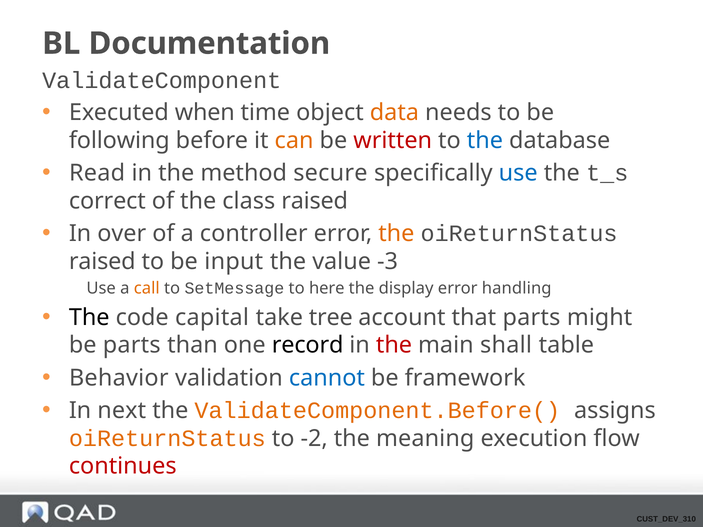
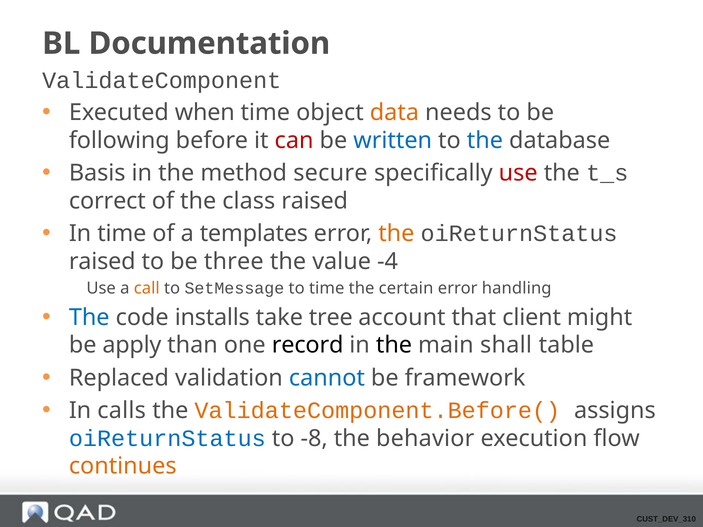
can colour: orange -> red
written colour: red -> blue
Read: Read -> Basis
use at (518, 173) colour: blue -> red
In over: over -> time
controller: controller -> templates
input: input -> three
-3: -3 -> -4
to here: here -> time
display: display -> certain
The at (89, 318) colour: black -> blue
capital: capital -> installs
that parts: parts -> client
be parts: parts -> apply
the at (394, 345) colour: red -> black
Behavior: Behavior -> Replaced
next: next -> calls
oiReturnStatus at (167, 439) colour: orange -> blue
-2: -2 -> -8
meaning: meaning -> behavior
continues colour: red -> orange
